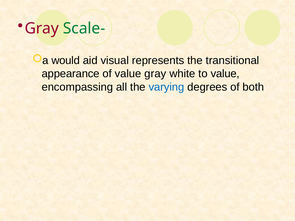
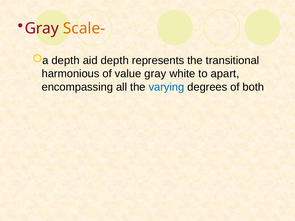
Scale- colour: green -> orange
would at (66, 61): would -> depth
aid visual: visual -> depth
appearance: appearance -> harmonious
to value: value -> apart
